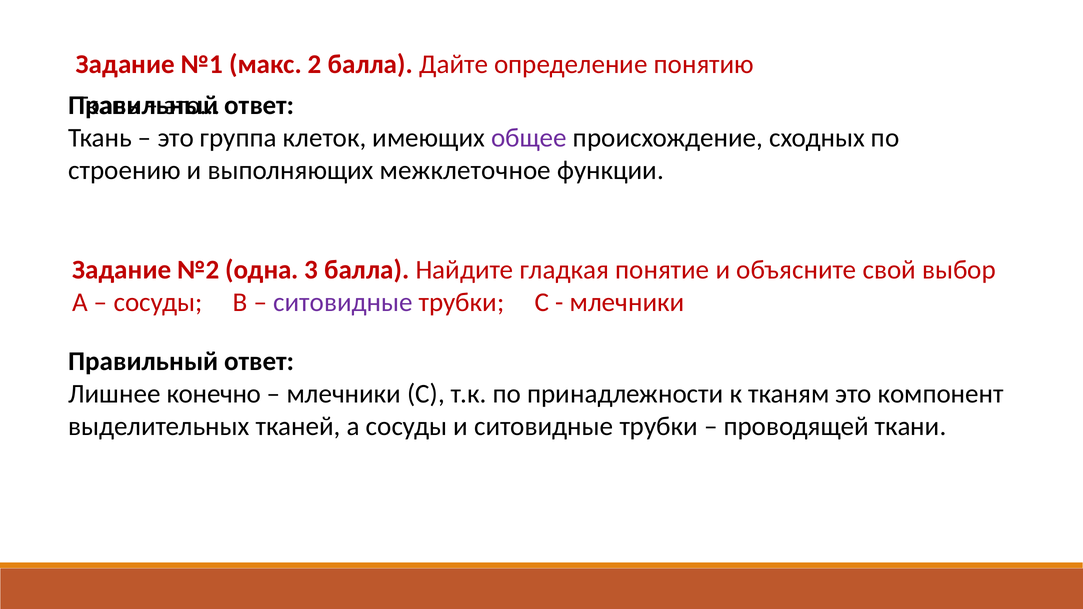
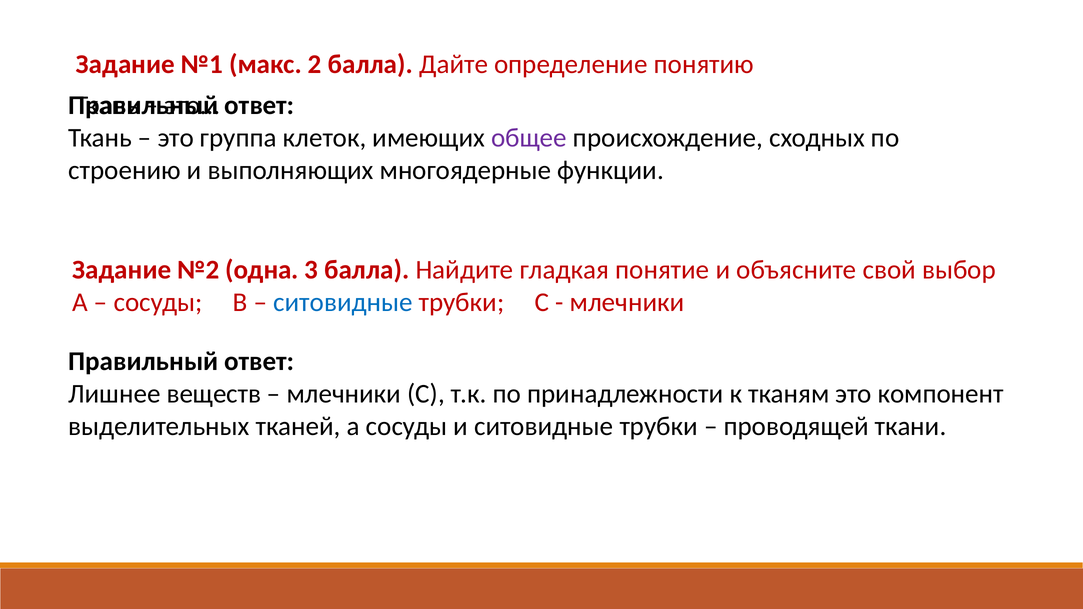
межклеточное: межклеточное -> многоядерные
ситовидные at (343, 302) colour: purple -> blue
конечно: конечно -> веществ
